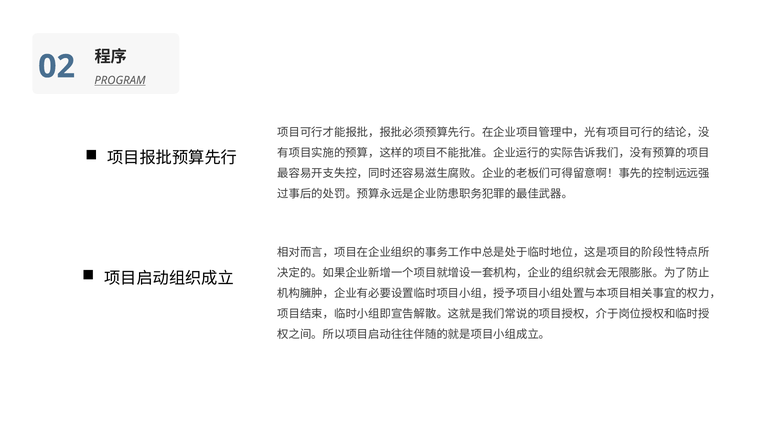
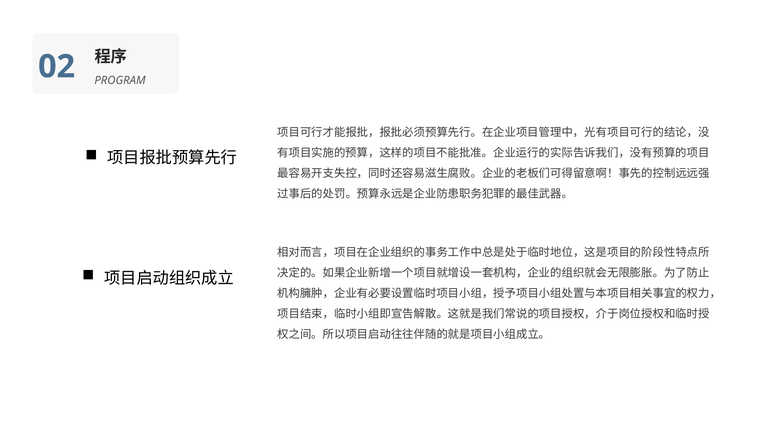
PROGRAM underline: present -> none
